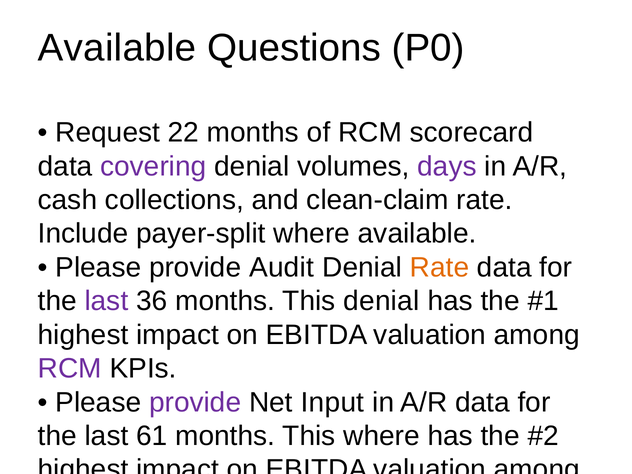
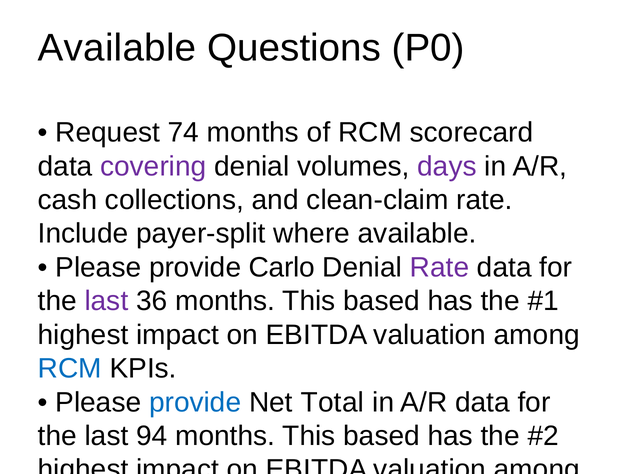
22: 22 -> 74
Audit: Audit -> Carlo
Rate at (439, 267) colour: orange -> purple
36 months This denial: denial -> based
RCM at (70, 369) colour: purple -> blue
provide at (195, 402) colour: purple -> blue
Input: Input -> Total
61: 61 -> 94
where at (382, 436): where -> based
